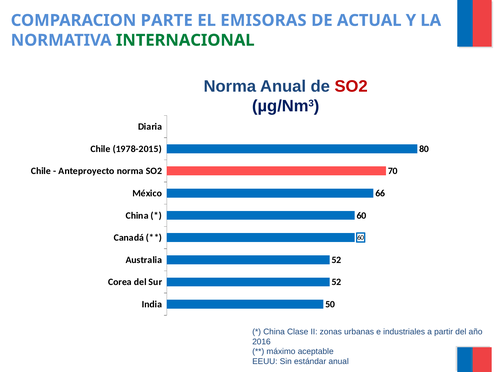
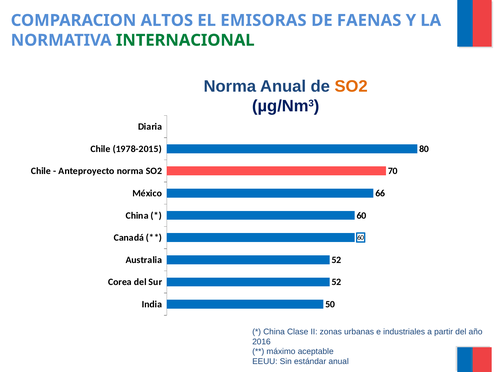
PARTE: PARTE -> ALTOS
ACTUAL: ACTUAL -> FAENAS
SO2 at (351, 86) colour: red -> orange
